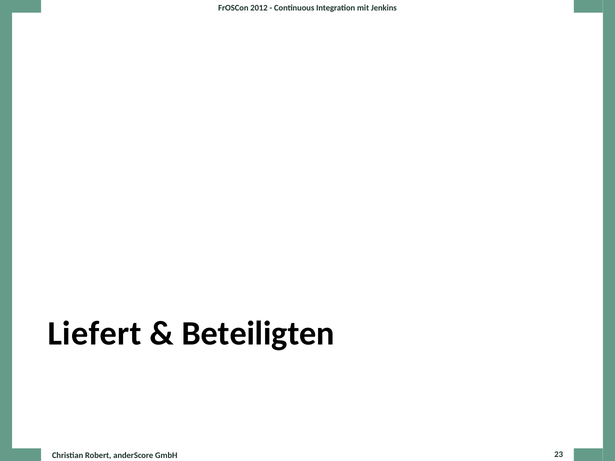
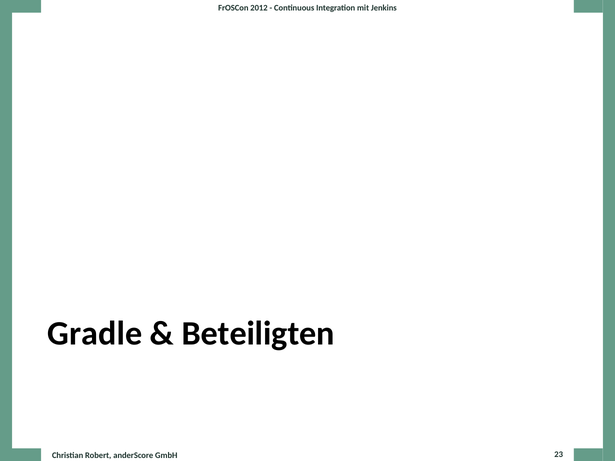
Liefert: Liefert -> Gradle
